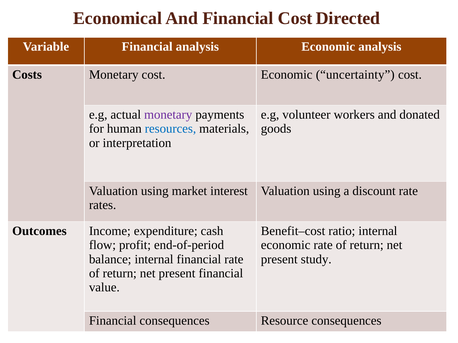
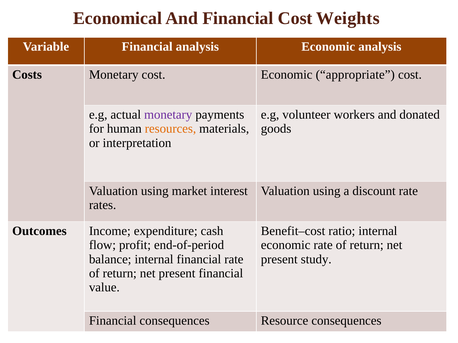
Directed: Directed -> Weights
uncertainty: uncertainty -> appropriate
resources colour: blue -> orange
